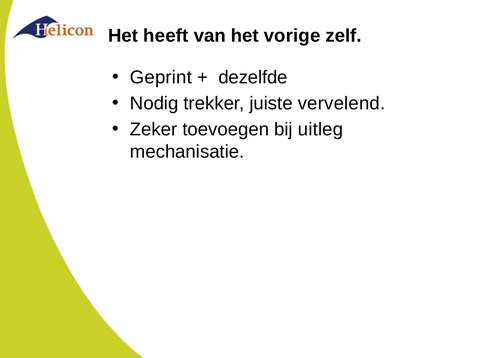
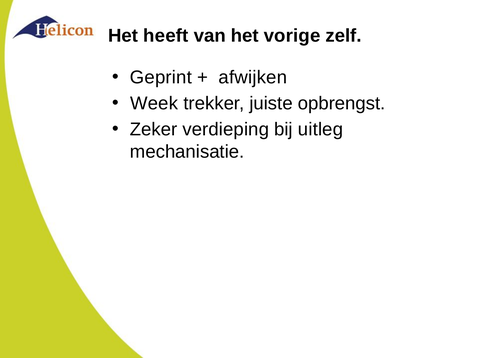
dezelfde: dezelfde -> afwijken
Nodig: Nodig -> Week
vervelend: vervelend -> opbrengst
toevoegen: toevoegen -> verdieping
